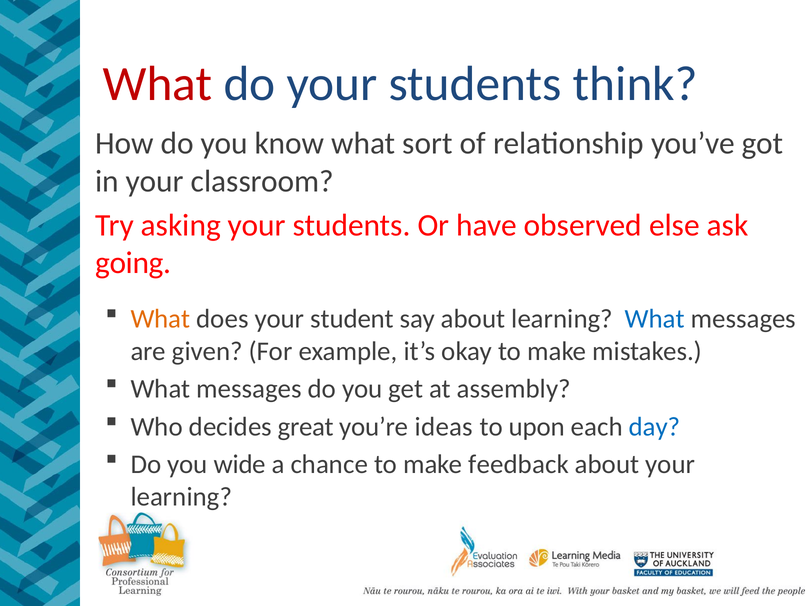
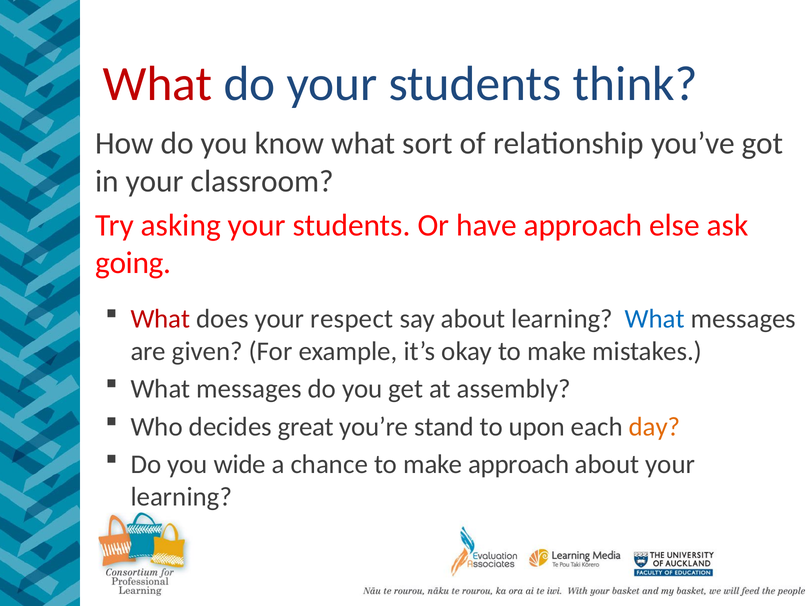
have observed: observed -> approach
What at (160, 319) colour: orange -> red
student: student -> respect
ideas: ideas -> stand
day colour: blue -> orange
make feedback: feedback -> approach
